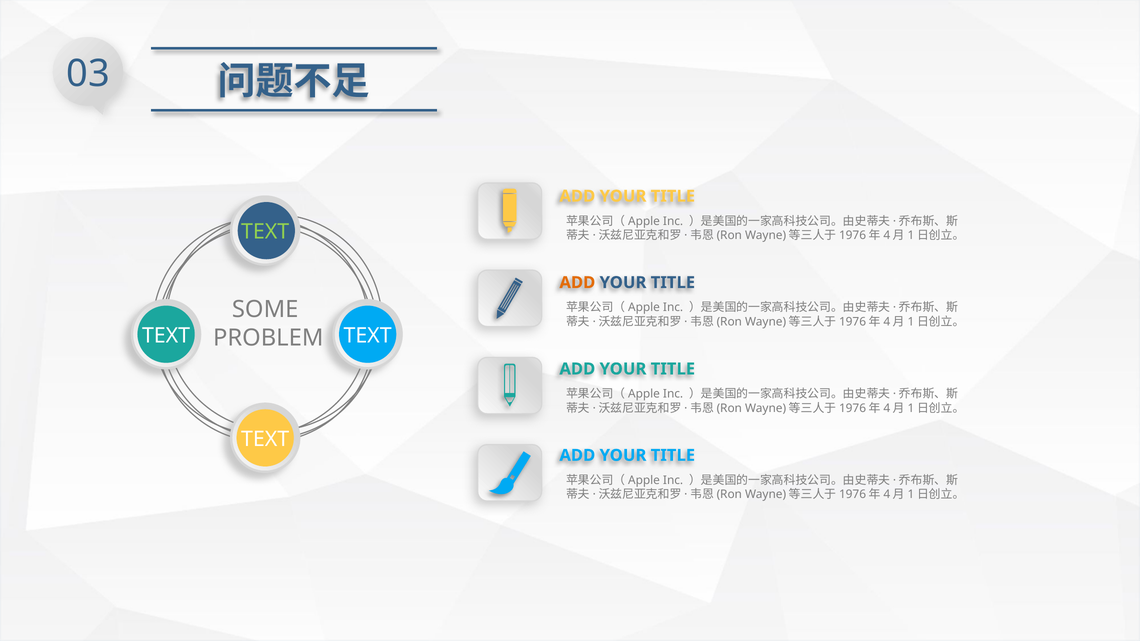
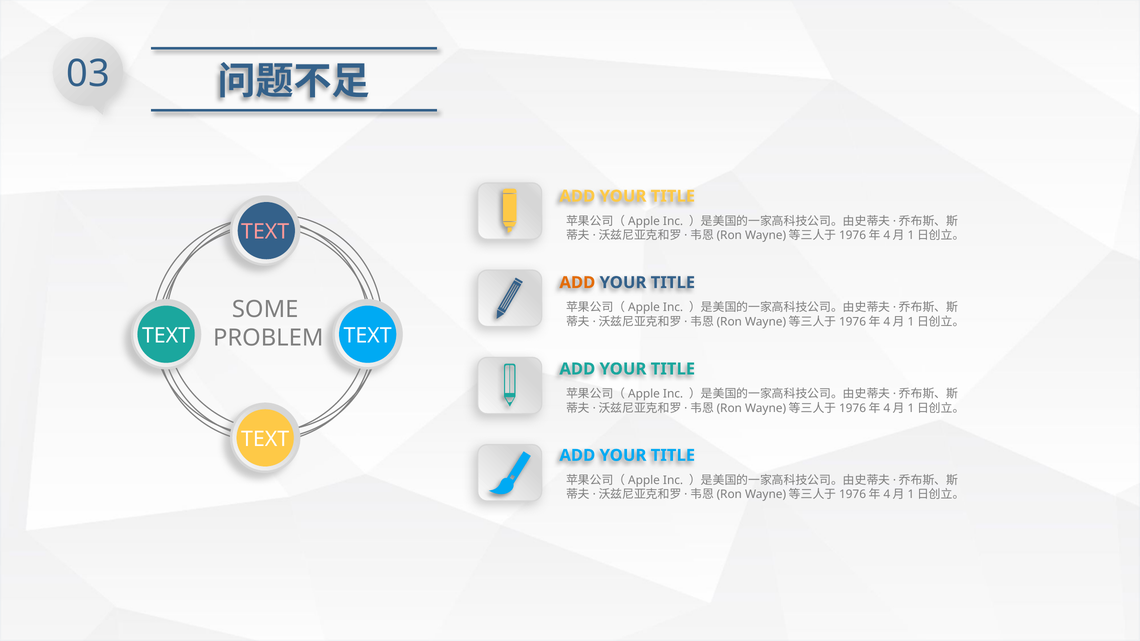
TEXT at (265, 232) colour: light green -> pink
